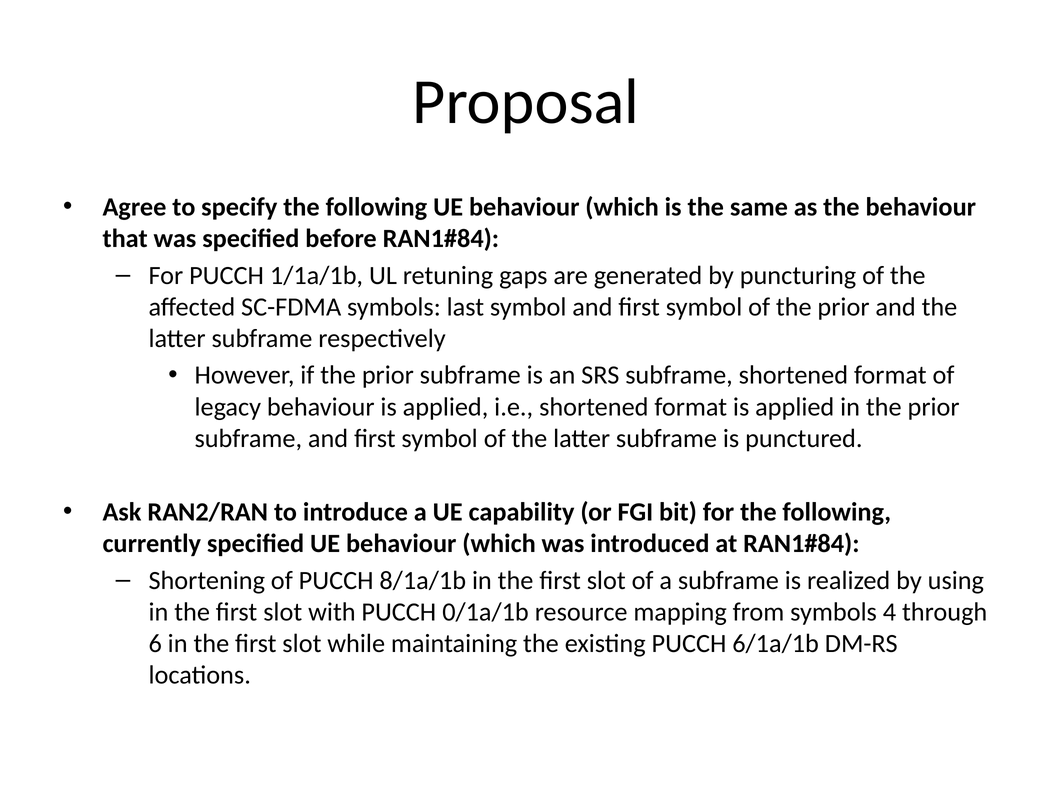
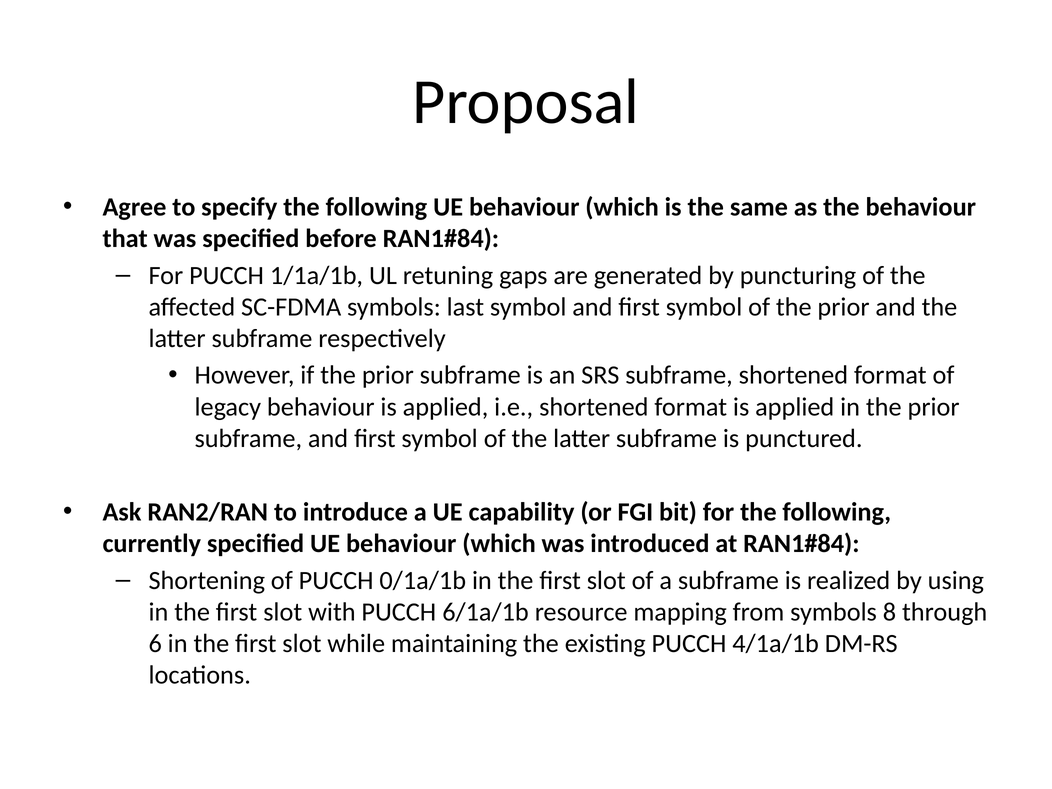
8/1a/1b: 8/1a/1b -> 0/1a/1b
0/1a/1b: 0/1a/1b -> 6/1a/1b
4: 4 -> 8
6/1a/1b: 6/1a/1b -> 4/1a/1b
